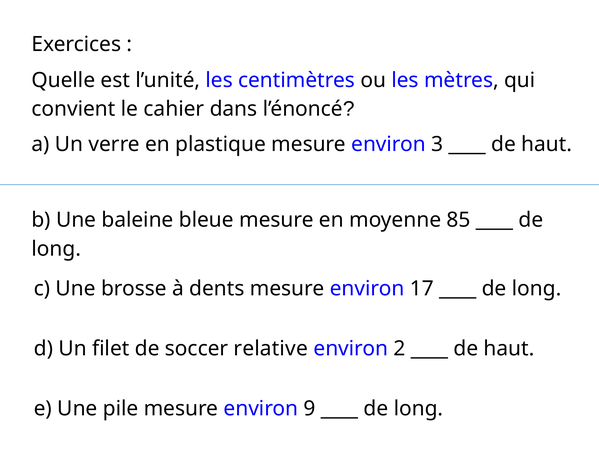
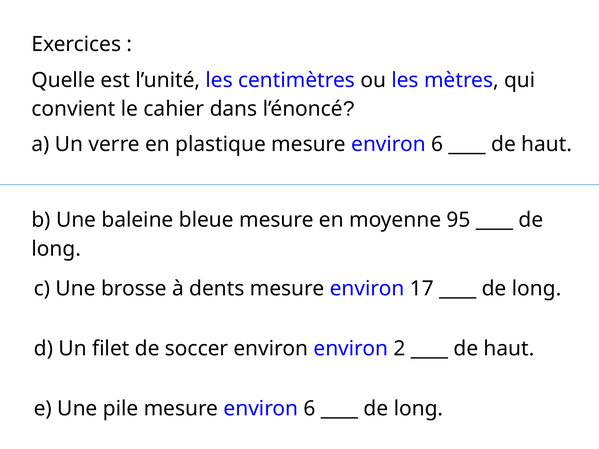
plastique mesure environ 3: 3 -> 6
85: 85 -> 95
soccer relative: relative -> environ
pile mesure environ 9: 9 -> 6
